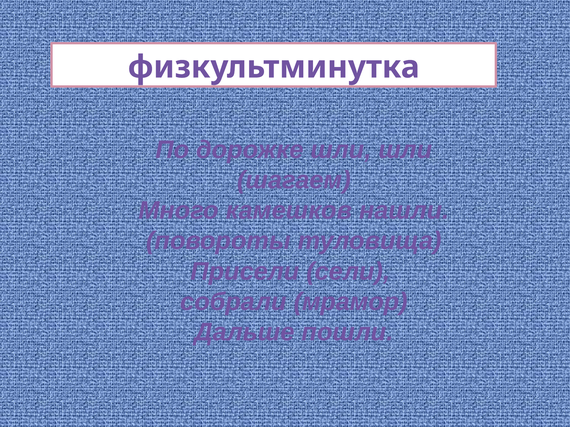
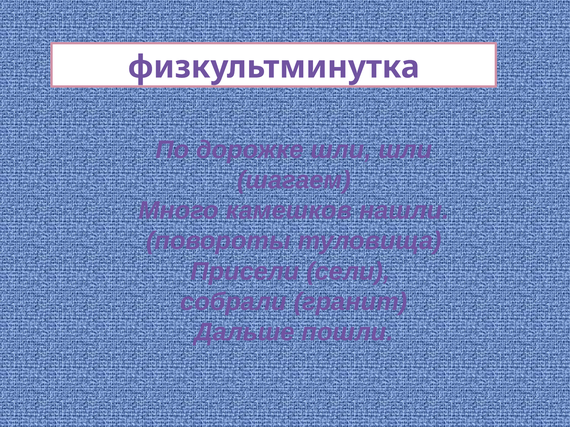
мрамор: мрамор -> гранит
